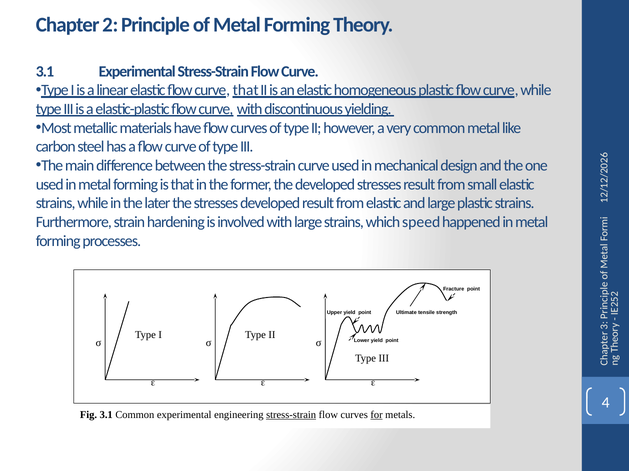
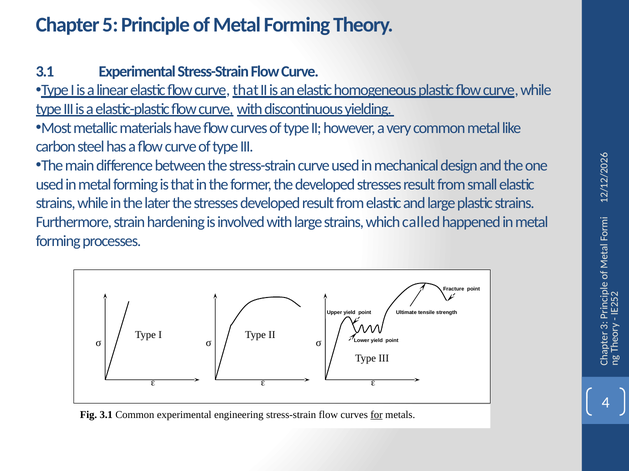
Chapter 2: 2 -> 5
speed: speed -> called
stress-strain at (291, 415) underline: present -> none
